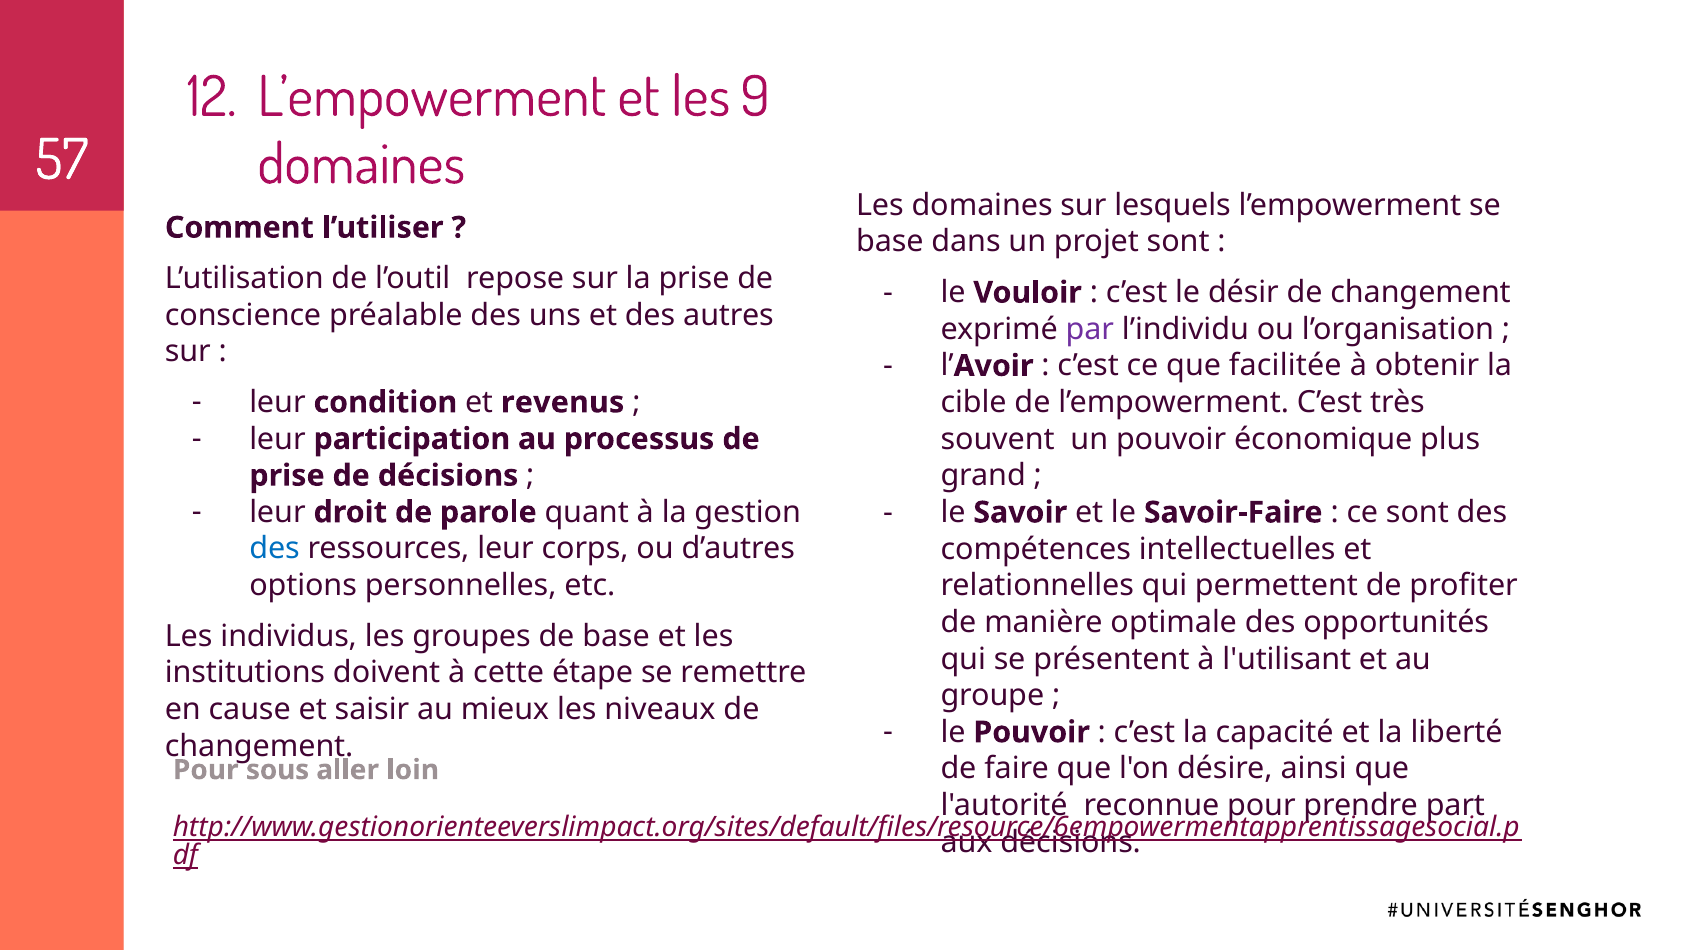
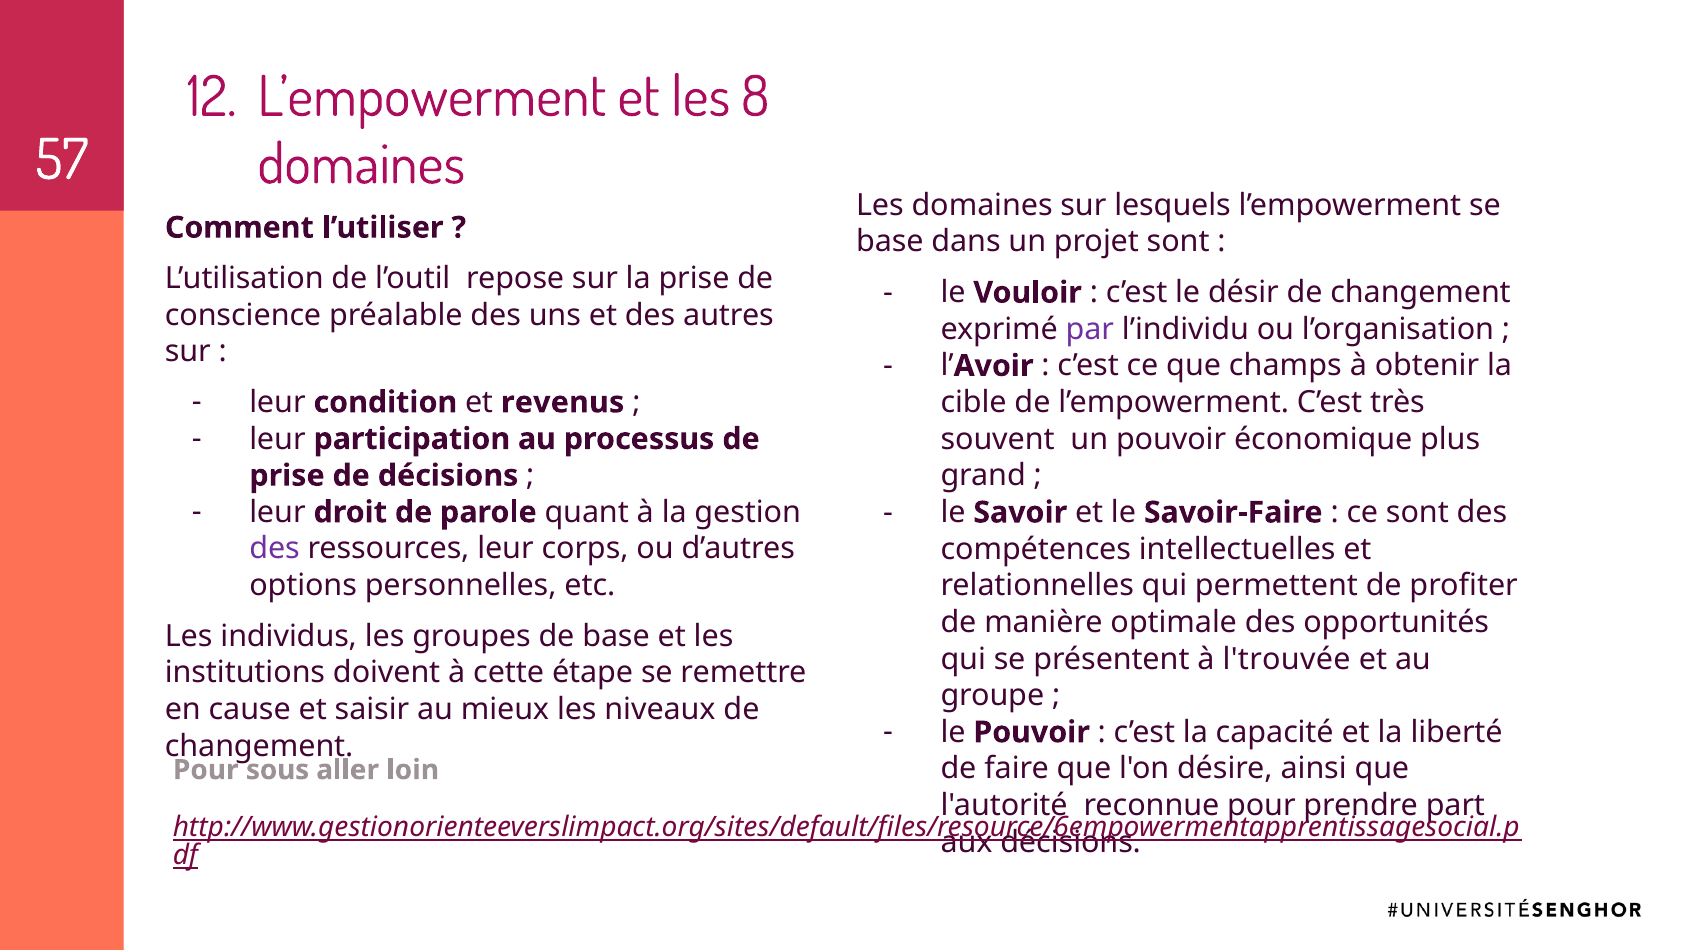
9: 9 -> 8
facilitée: facilitée -> champs
des at (275, 549) colour: blue -> purple
l'utilisant: l'utilisant -> l'trouvée
